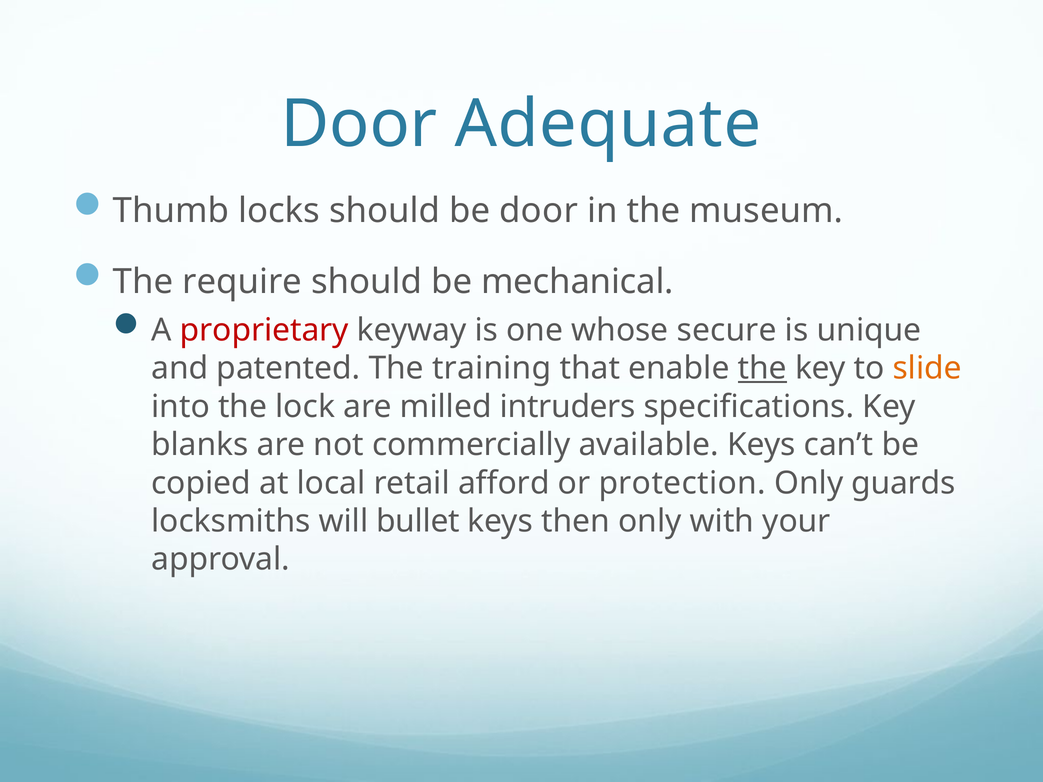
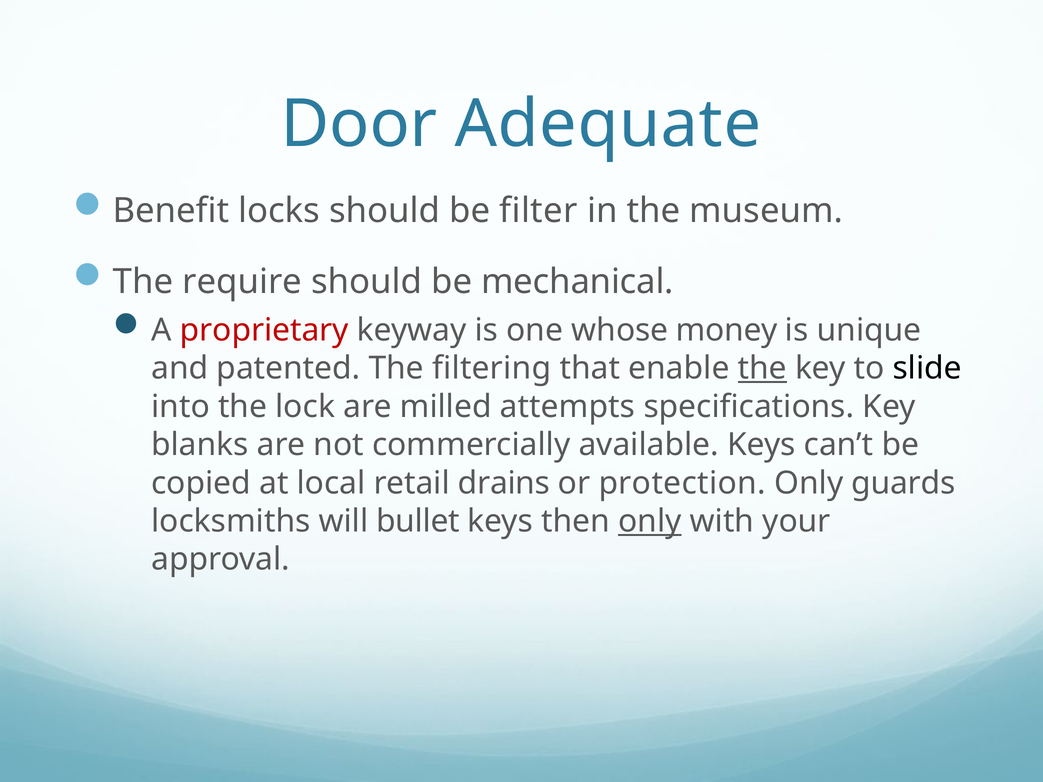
Thumb: Thumb -> Benefit
be door: door -> filter
secure: secure -> money
training: training -> filtering
slide colour: orange -> black
intruders: intruders -> attempts
afford: afford -> drains
only at (650, 521) underline: none -> present
